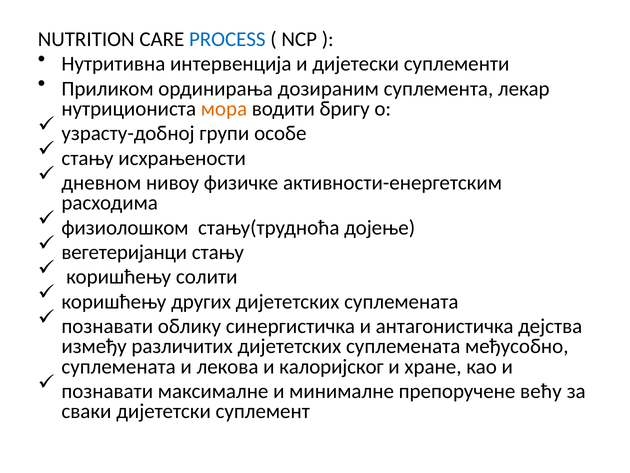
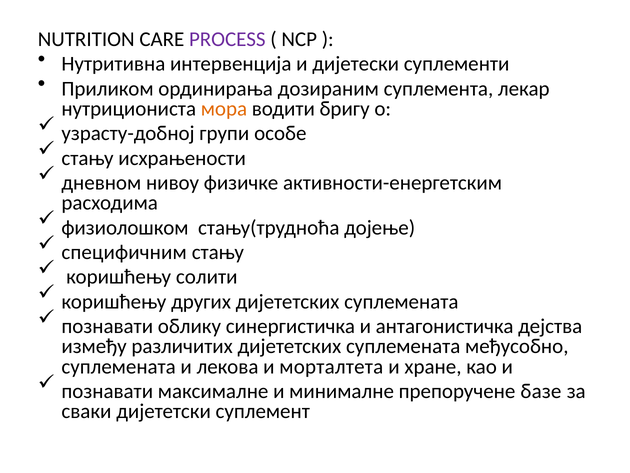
PROCESS colour: blue -> purple
вегетеријанци: вегетеријанци -> специфичним
калоријског: калоријског -> морталтета
већу: већу -> базе
